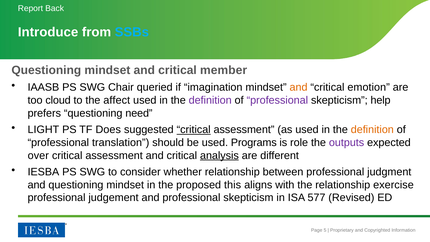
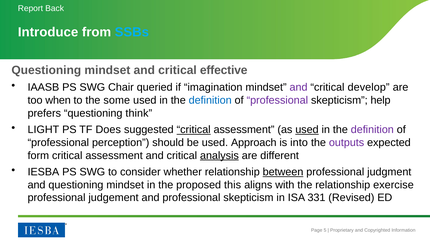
member: member -> effective
and at (299, 87) colour: orange -> purple
emotion: emotion -> develop
cloud: cloud -> when
affect: affect -> some
definition at (210, 100) colour: purple -> blue
need: need -> think
used at (307, 130) underline: none -> present
definition at (372, 130) colour: orange -> purple
translation: translation -> perception
Programs: Programs -> Approach
role: role -> into
over: over -> form
between underline: none -> present
577: 577 -> 331
